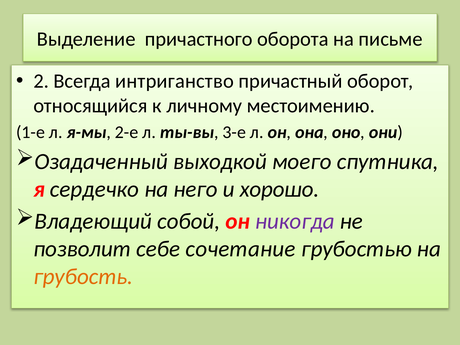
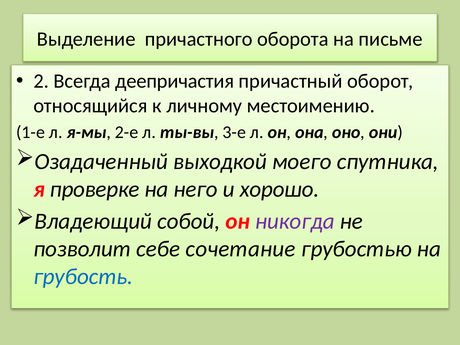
интриганство: интриганство -> деепричастия
сердечко: сердечко -> проверке
грубость colour: orange -> blue
